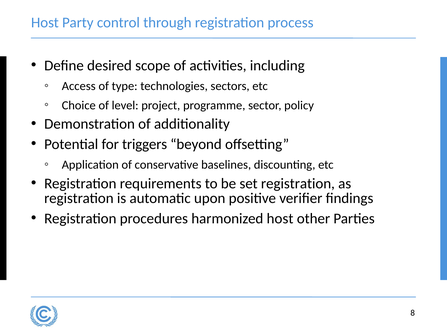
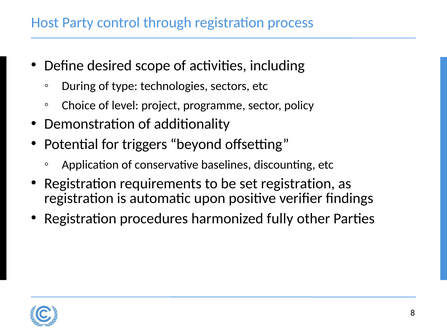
Access: Access -> During
harmonized host: host -> fully
